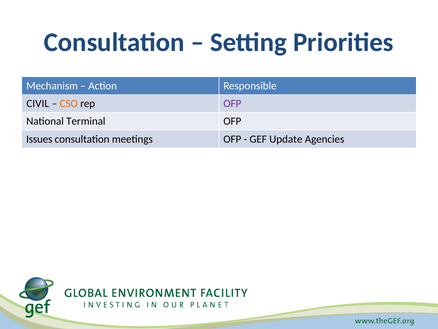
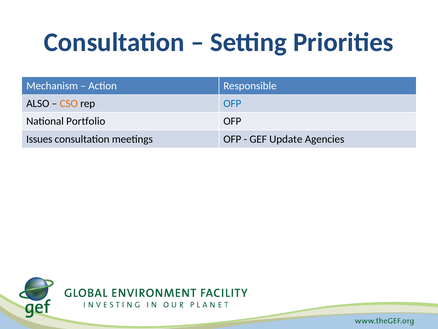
CIVIL: CIVIL -> ALSO
OFP at (232, 103) colour: purple -> blue
Terminal: Terminal -> Portfolio
